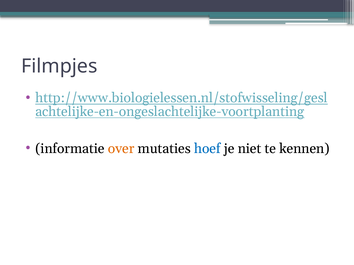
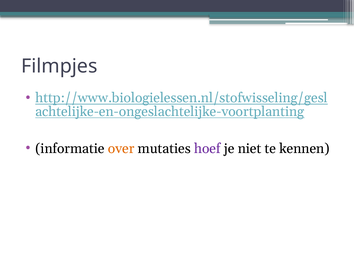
hoef colour: blue -> purple
